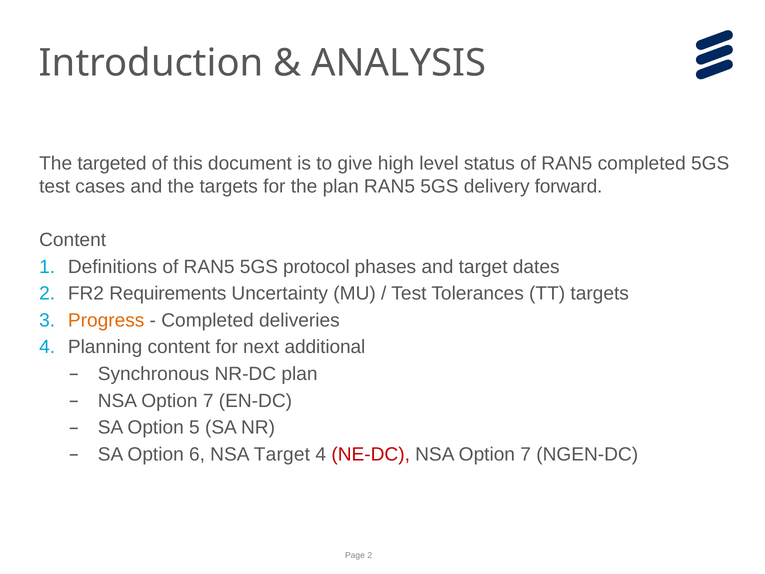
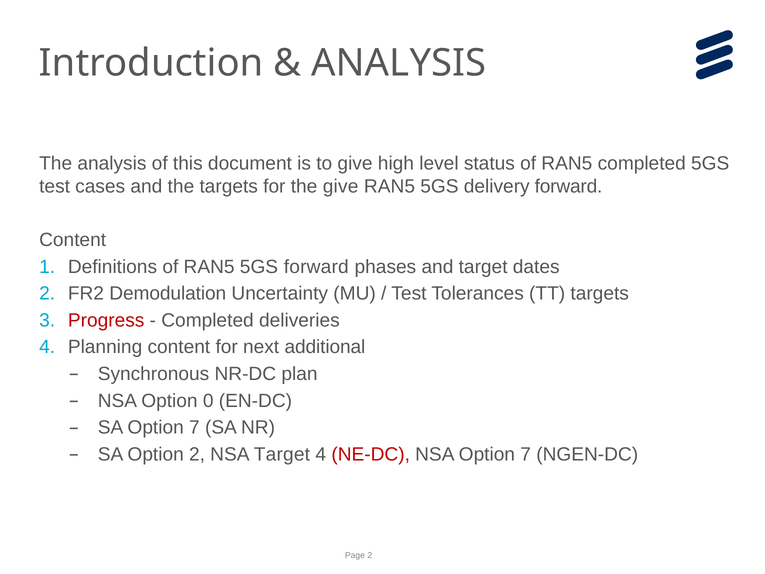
The targeted: targeted -> analysis
the plan: plan -> give
5GS protocol: protocol -> forward
Requirements: Requirements -> Demodulation
Progress colour: orange -> red
7 at (208, 401): 7 -> 0
SA Option 5: 5 -> 7
Option 6: 6 -> 2
